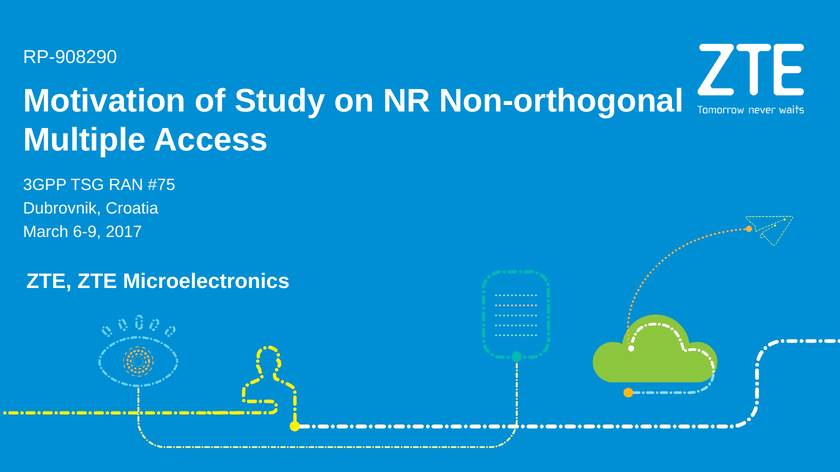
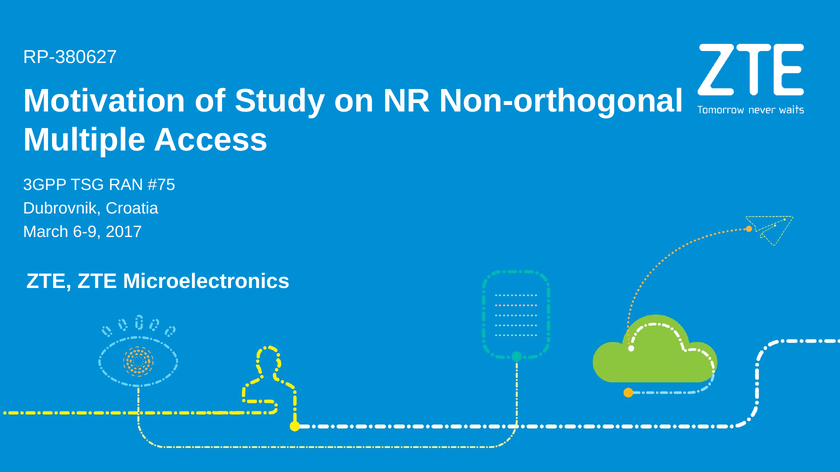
RP-908290: RP-908290 -> RP-380627
